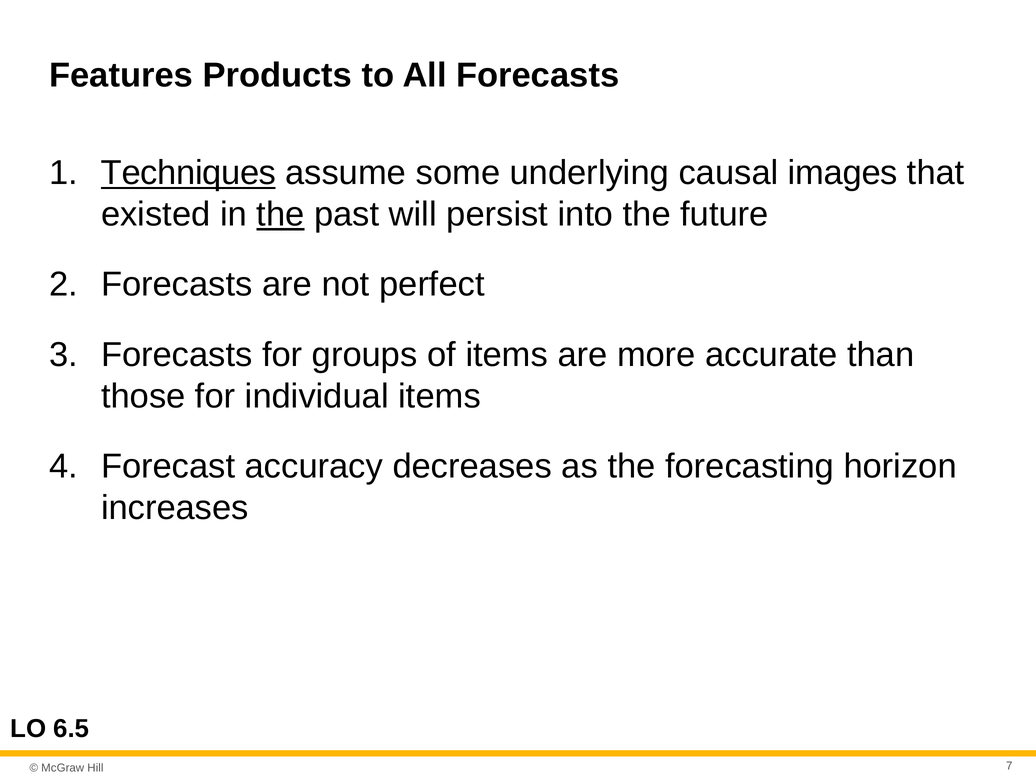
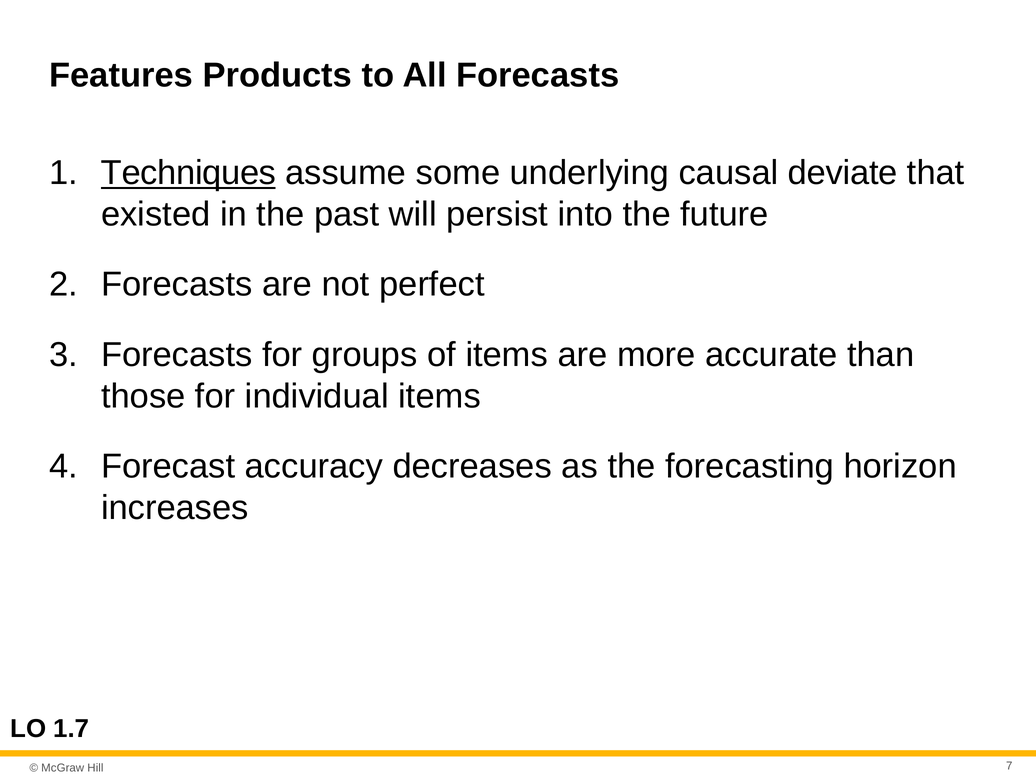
images: images -> deviate
the at (280, 214) underline: present -> none
6.5: 6.5 -> 1.7
